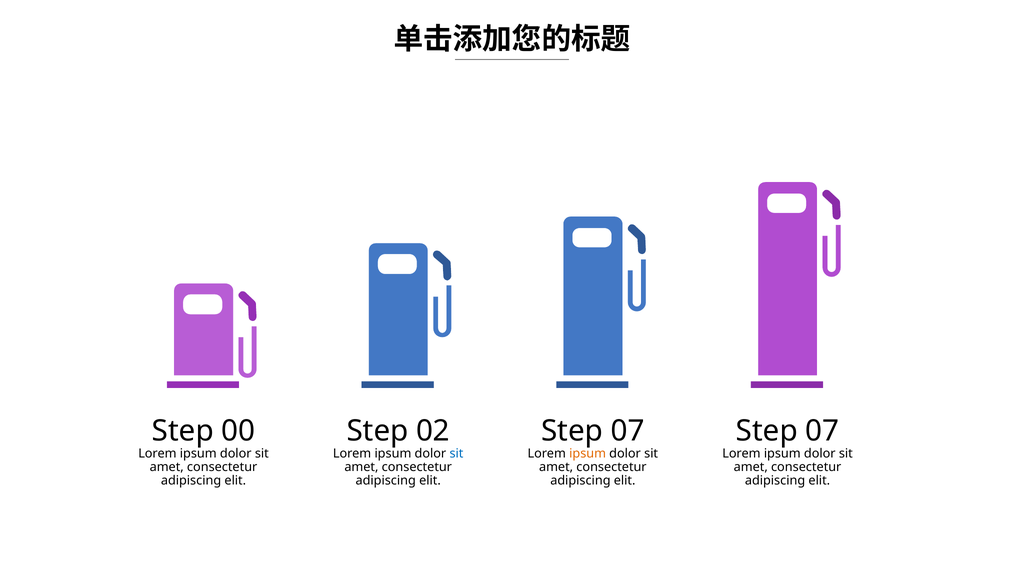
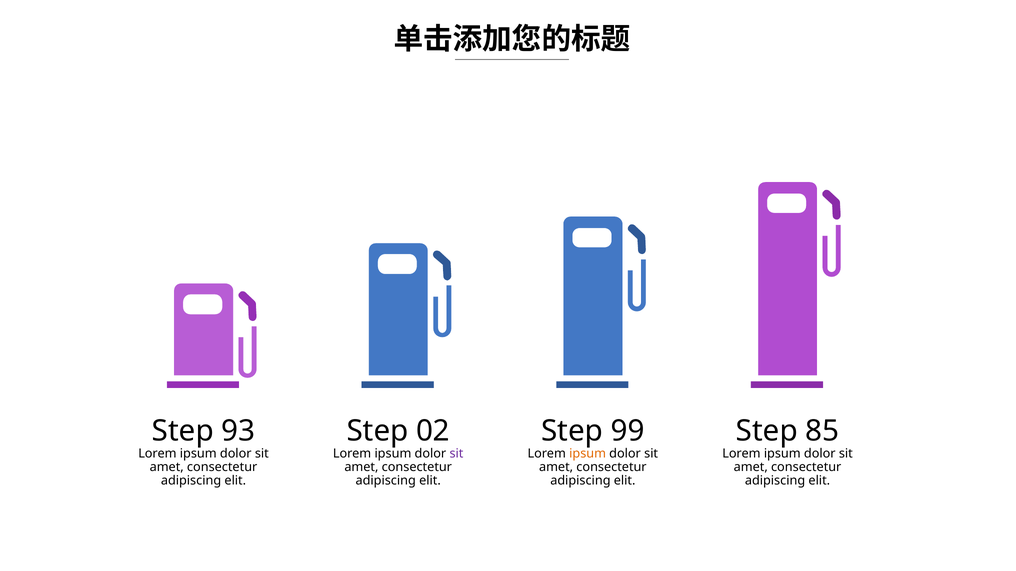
00: 00 -> 93
07 at (628, 431): 07 -> 99
07 at (822, 431): 07 -> 85
sit at (457, 454) colour: blue -> purple
